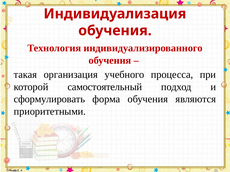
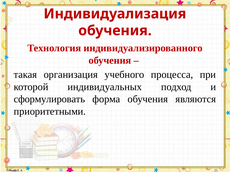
самостоятельный: самостоятельный -> индивидуальных
